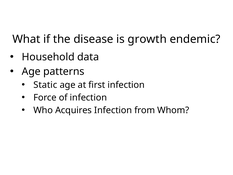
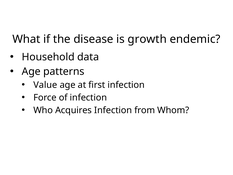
Static: Static -> Value
